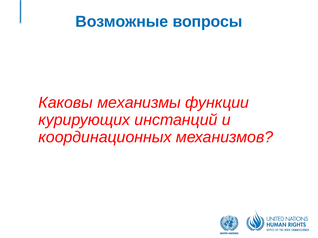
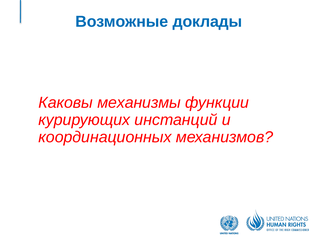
вопросы: вопросы -> доклады
